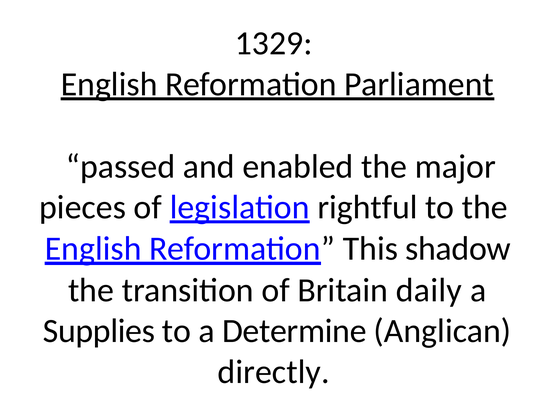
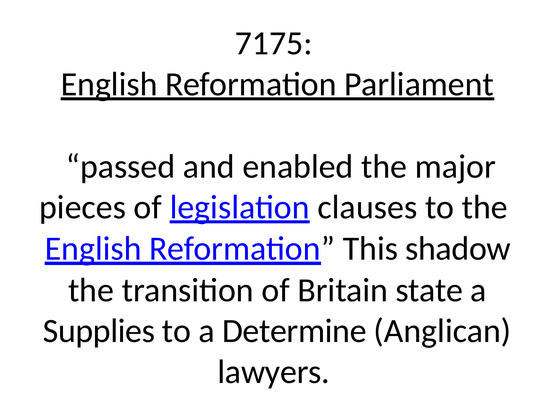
1329: 1329 -> 7175
rightful: rightful -> clauses
daily: daily -> state
directly: directly -> lawyers
